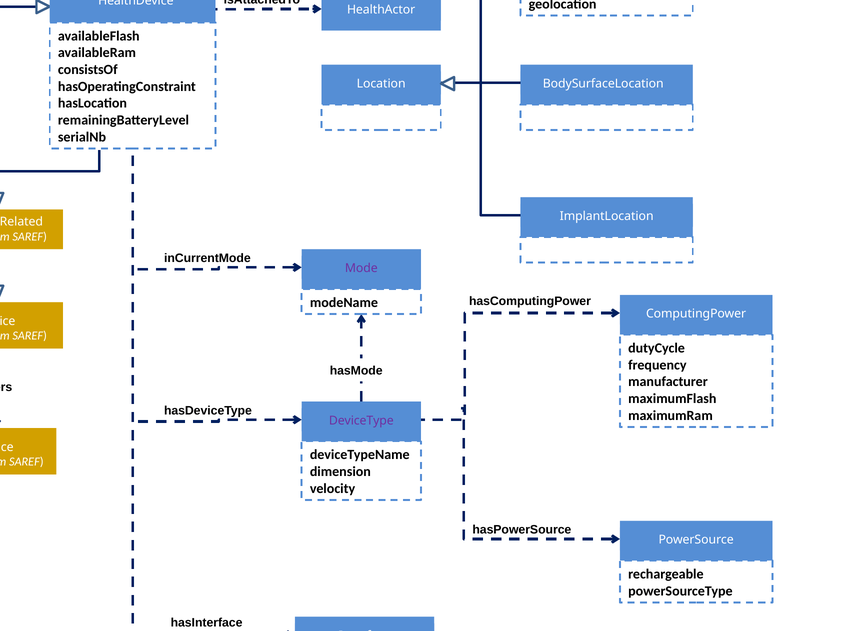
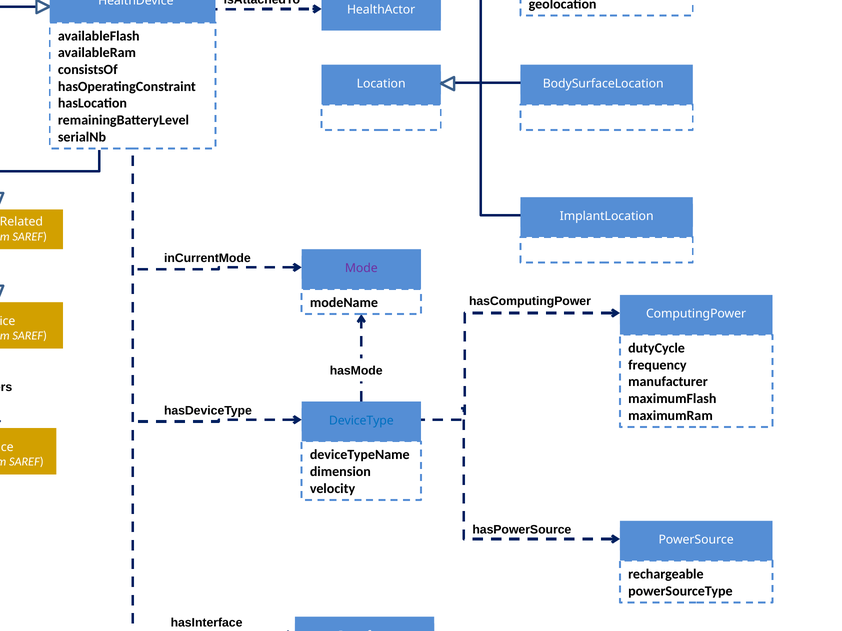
DeviceType colour: purple -> blue
